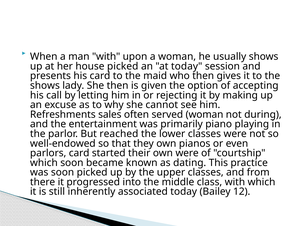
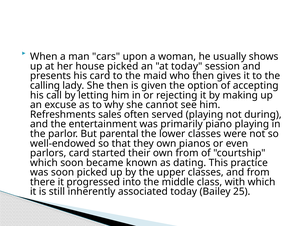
man with: with -> cars
shows at (45, 85): shows -> calling
served woman: woman -> playing
reached: reached -> parental
own were: were -> from
12: 12 -> 25
